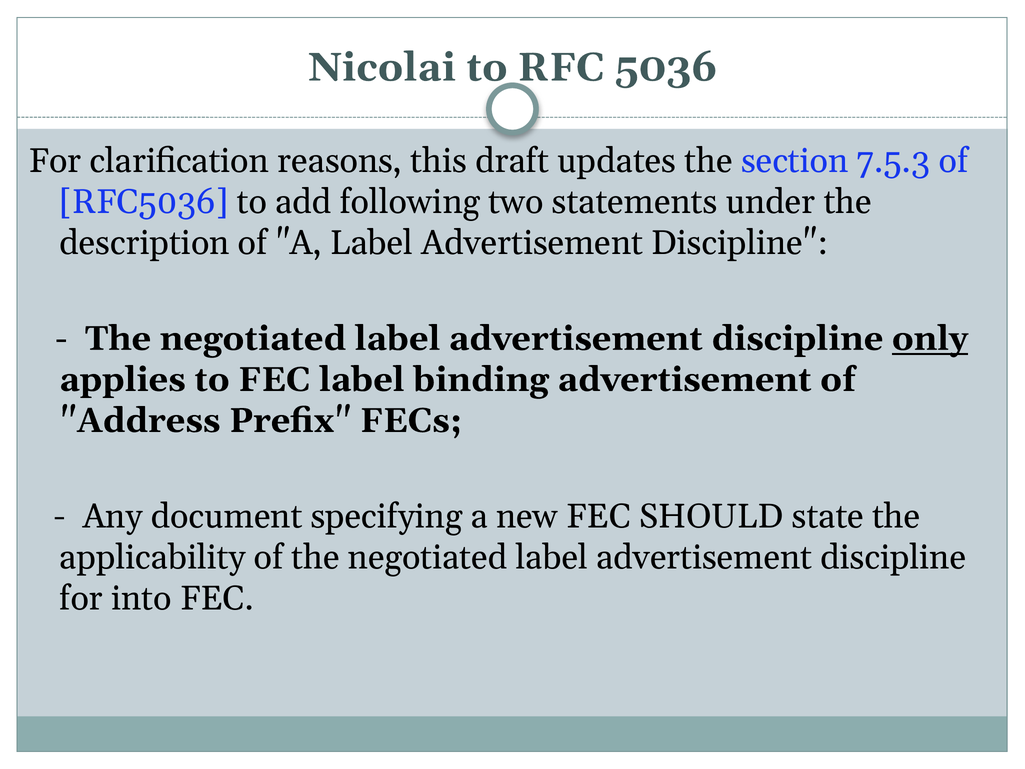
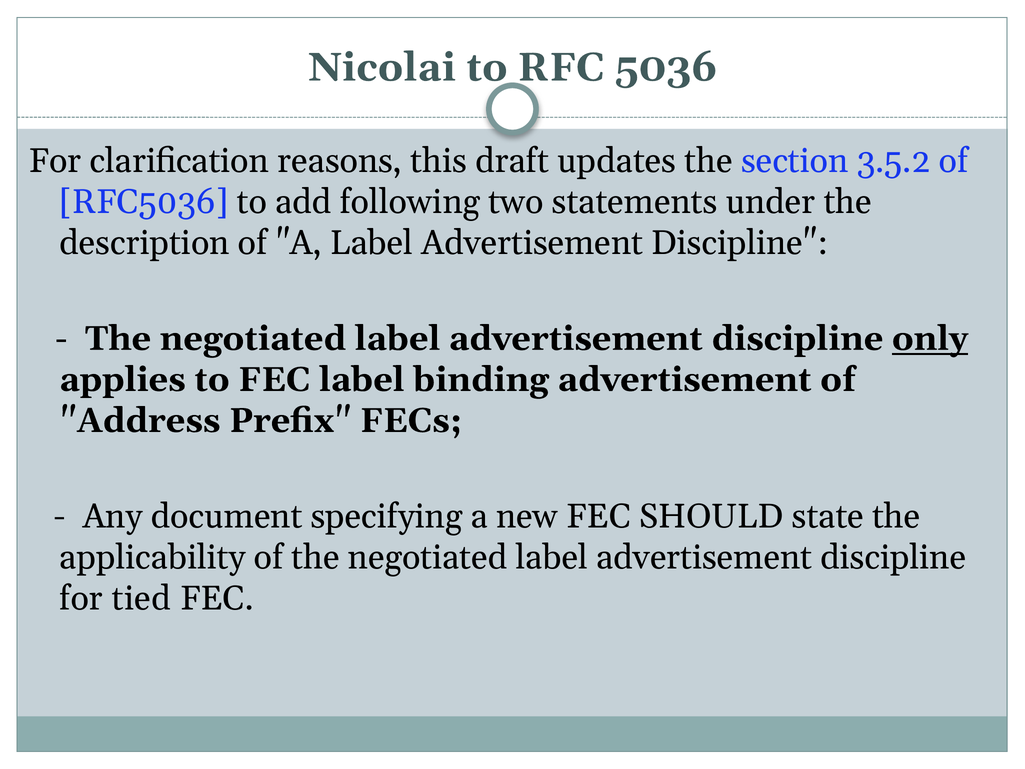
7.5.3: 7.5.3 -> 3.5.2
into: into -> tied
